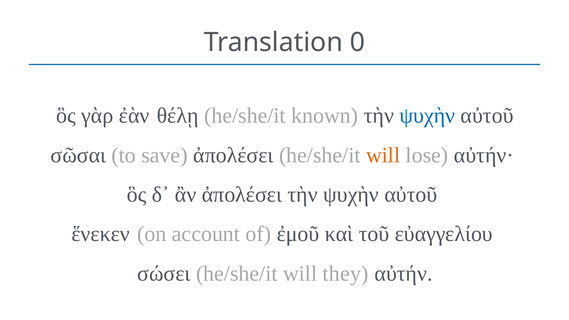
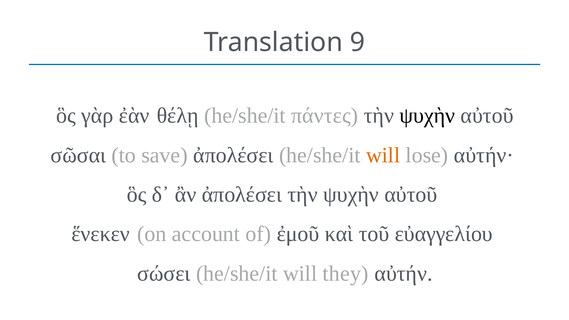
0: 0 -> 9
known: known -> πάντες
ψυχὴν at (427, 116) colour: blue -> black
